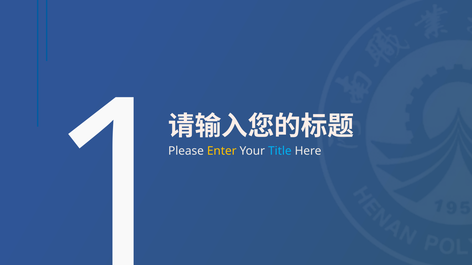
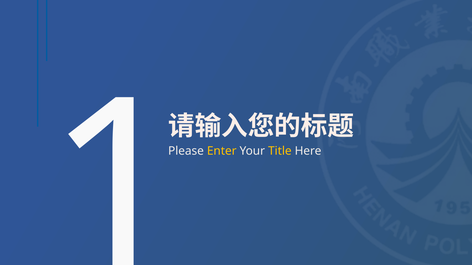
Title colour: light blue -> yellow
